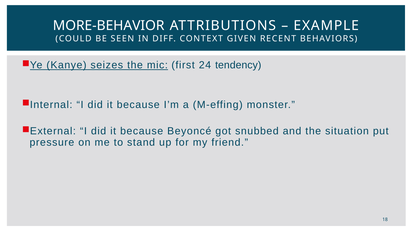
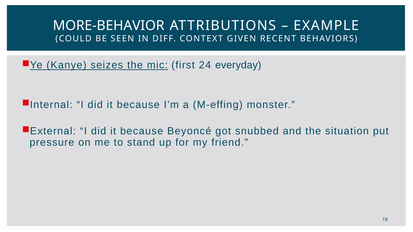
tendency: tendency -> everyday
